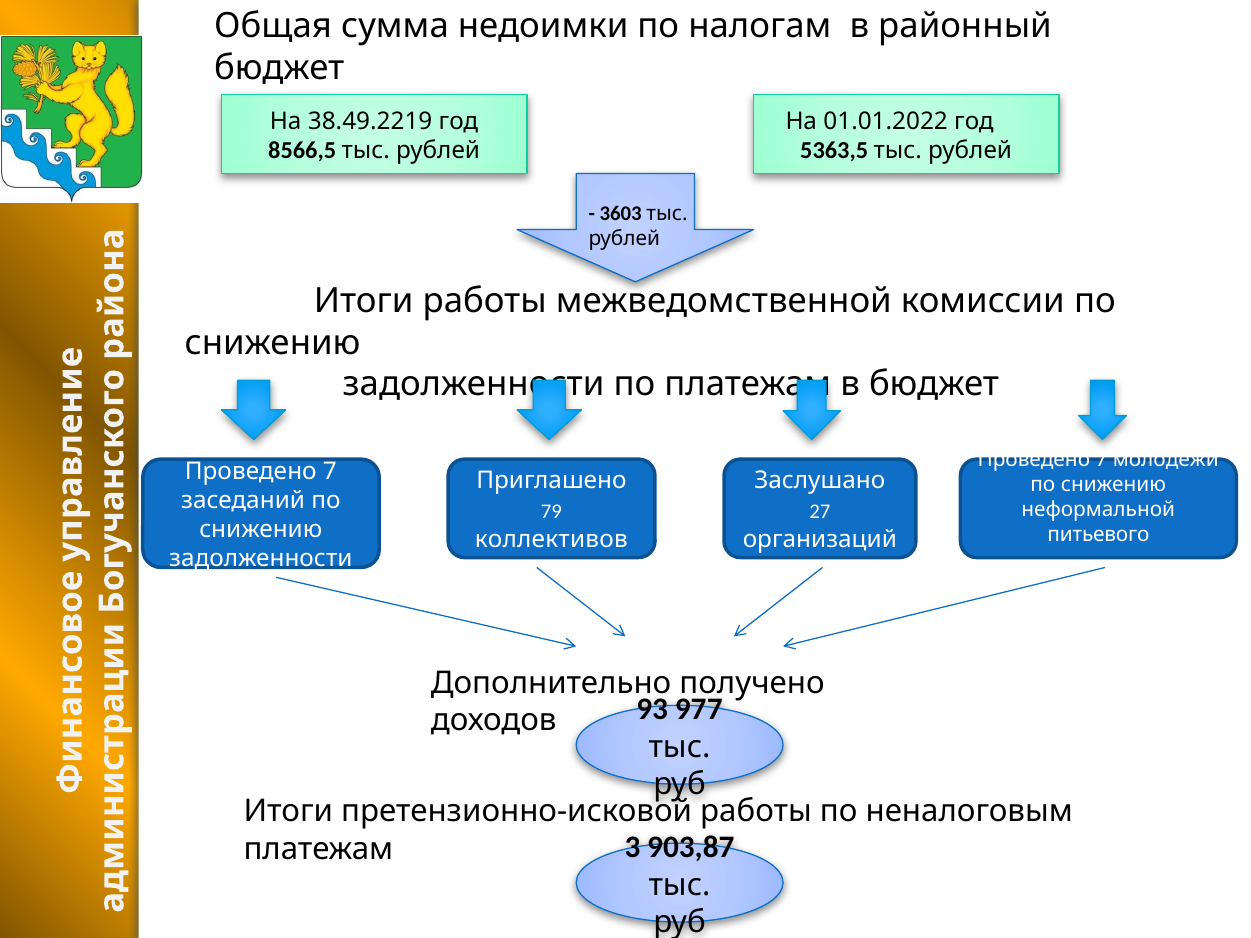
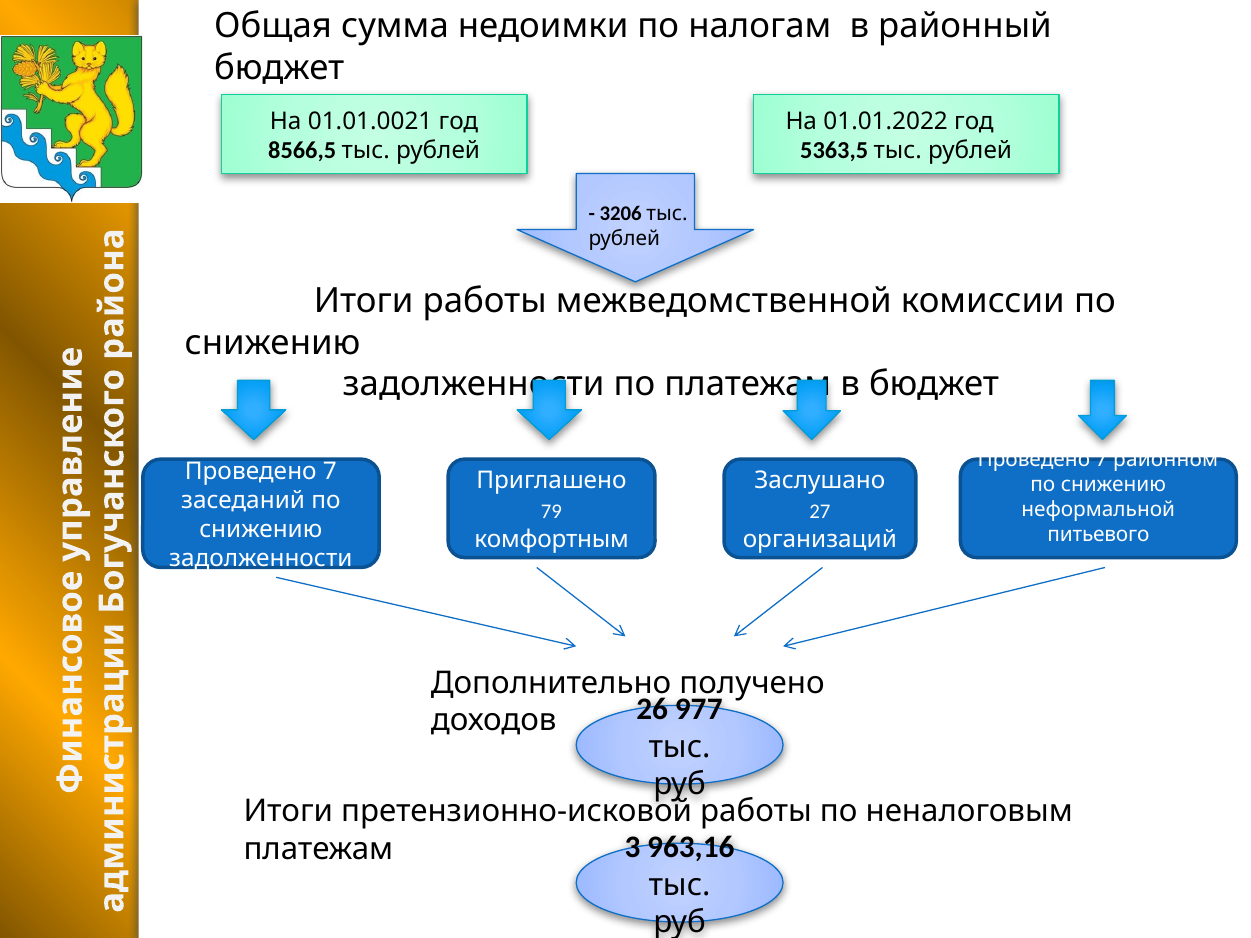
38.49.2219: 38.49.2219 -> 01.01.0021
3603: 3603 -> 3206
молодежи: молодежи -> районном
коллективов: коллективов -> комфортным
93: 93 -> 26
903,87: 903,87 -> 963,16
